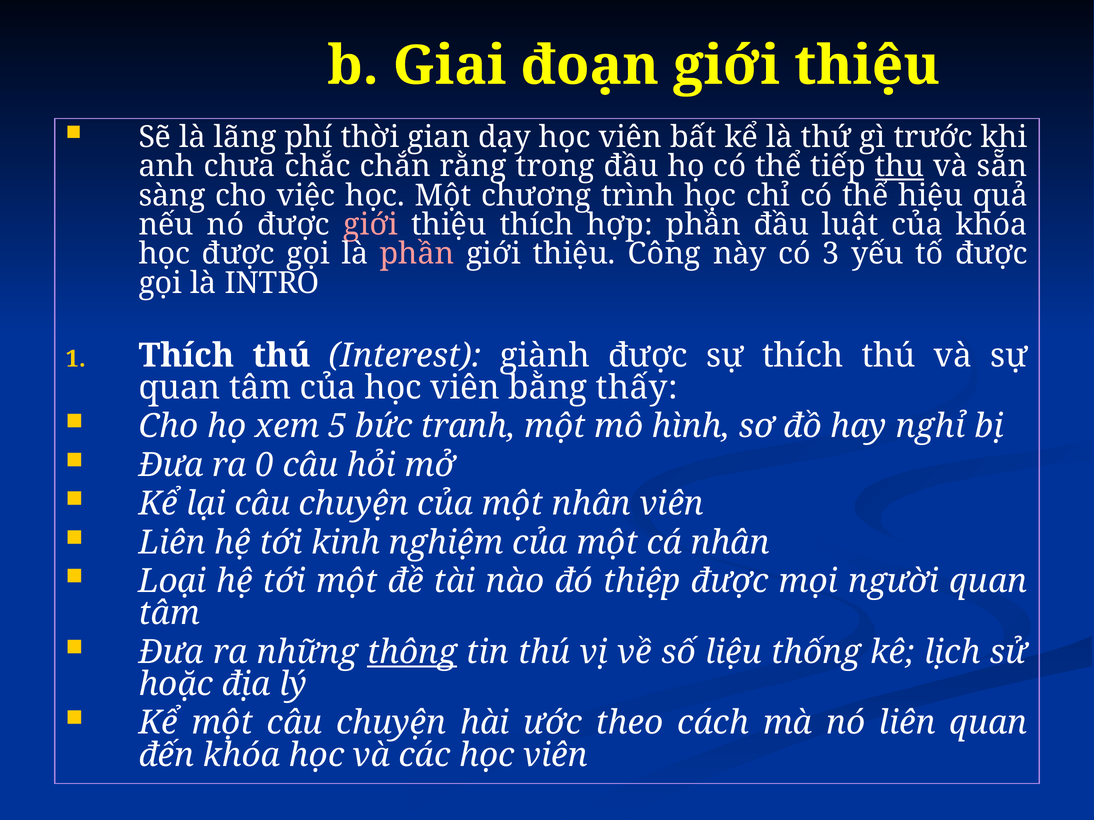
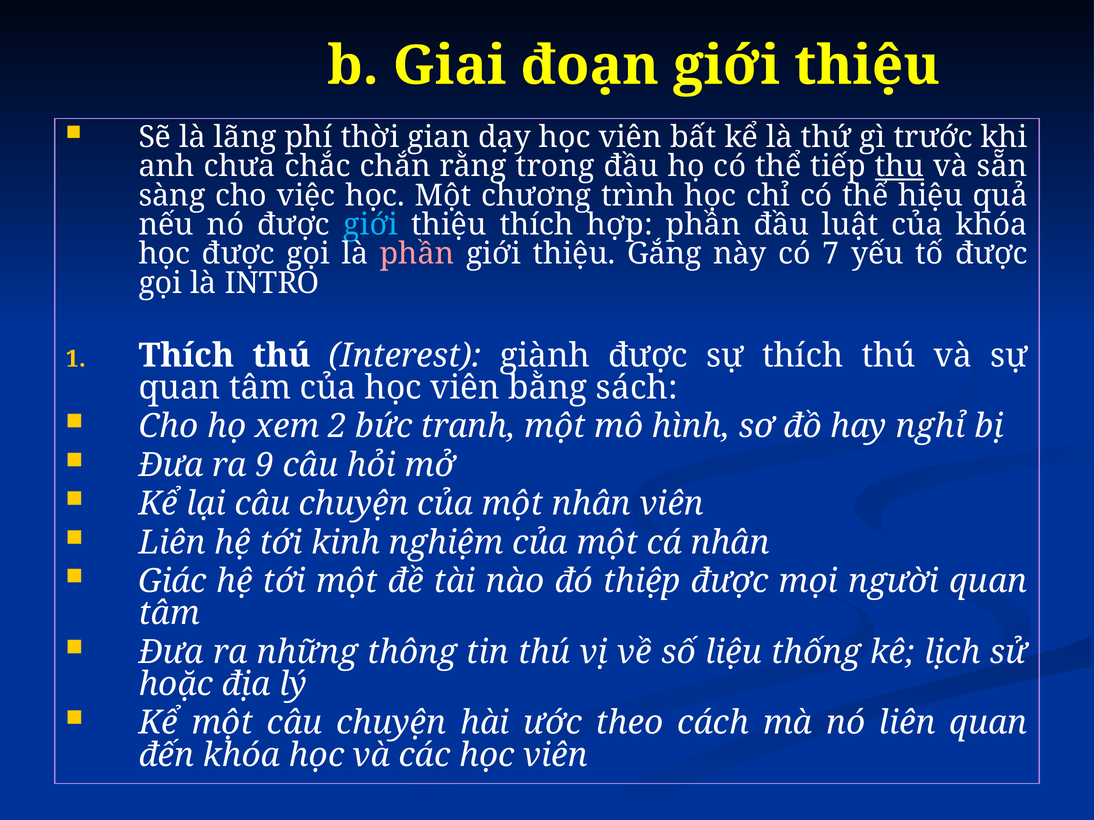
giới at (371, 225) colour: pink -> light blue
Công: Công -> Gắng
3: 3 -> 7
thấy: thấy -> sách
5: 5 -> 2
0: 0 -> 9
Loại: Loại -> Giác
thông underline: present -> none
